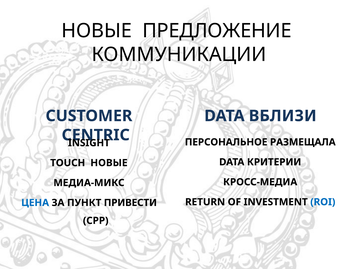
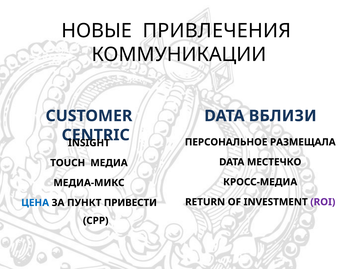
ПРЕДЛОЖЕНИЕ: ПРЕДЛОЖЕНИЕ -> ПРИВЛЕЧЕНИЯ
КРИТЕРИИ: КРИТЕРИИ -> МЕСТЕЧКО
TOUCH НОВЫЕ: НОВЫЕ -> МЕДИА
ROI colour: blue -> purple
